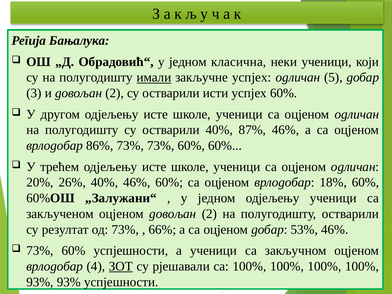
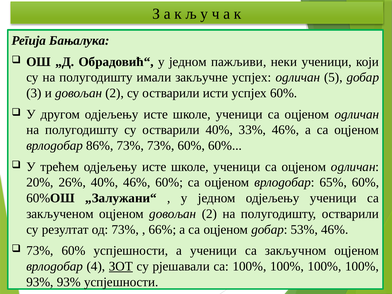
класична: класична -> пажљиви
имали underline: present -> none
87%: 87% -> 33%
18%: 18% -> 65%
